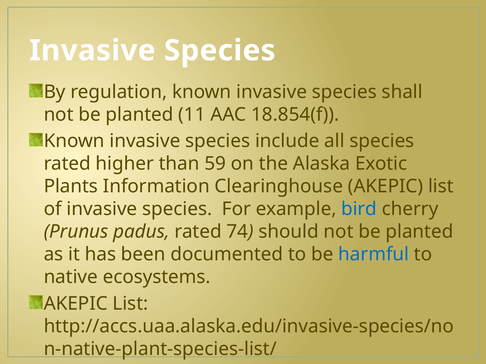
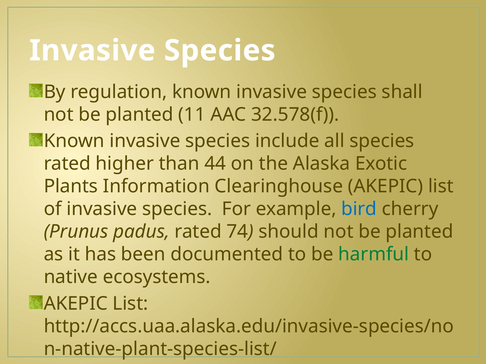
18.854(f: 18.854(f -> 32.578(f
59: 59 -> 44
harmful colour: blue -> green
